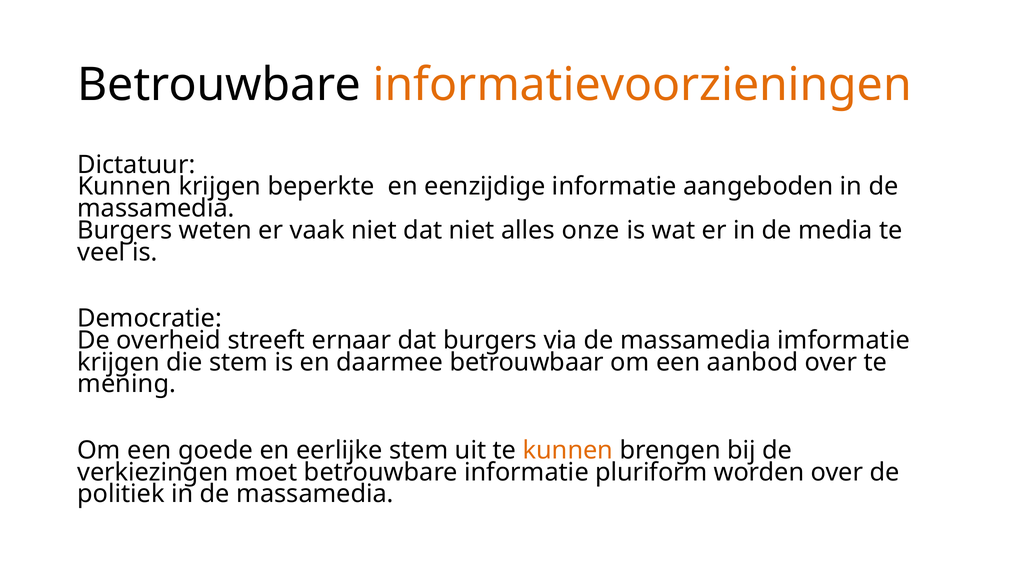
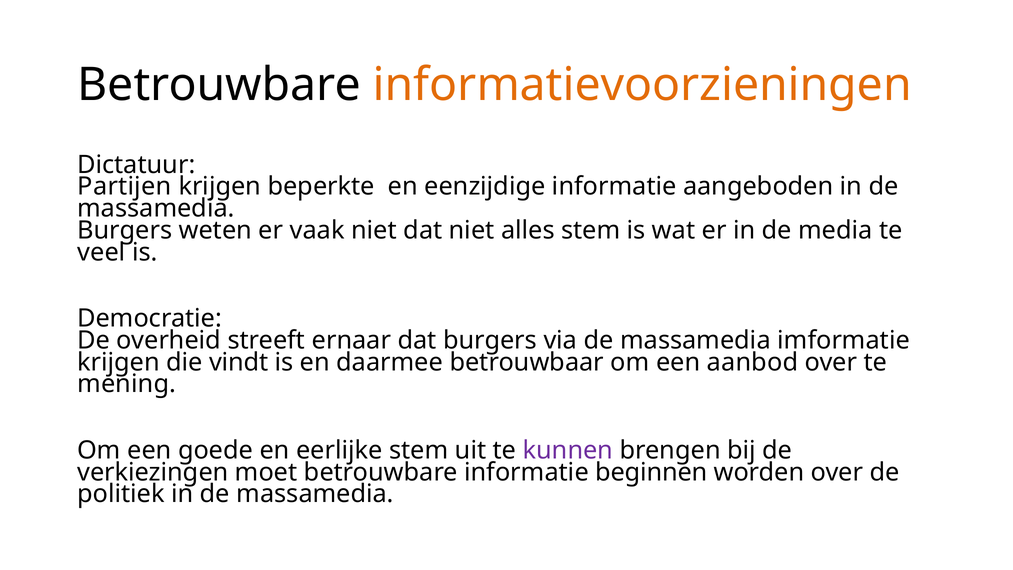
Kunnen at (124, 187): Kunnen -> Partijen
alles onze: onze -> stem
die stem: stem -> vindt
kunnen at (568, 450) colour: orange -> purple
pluriform: pluriform -> beginnen
